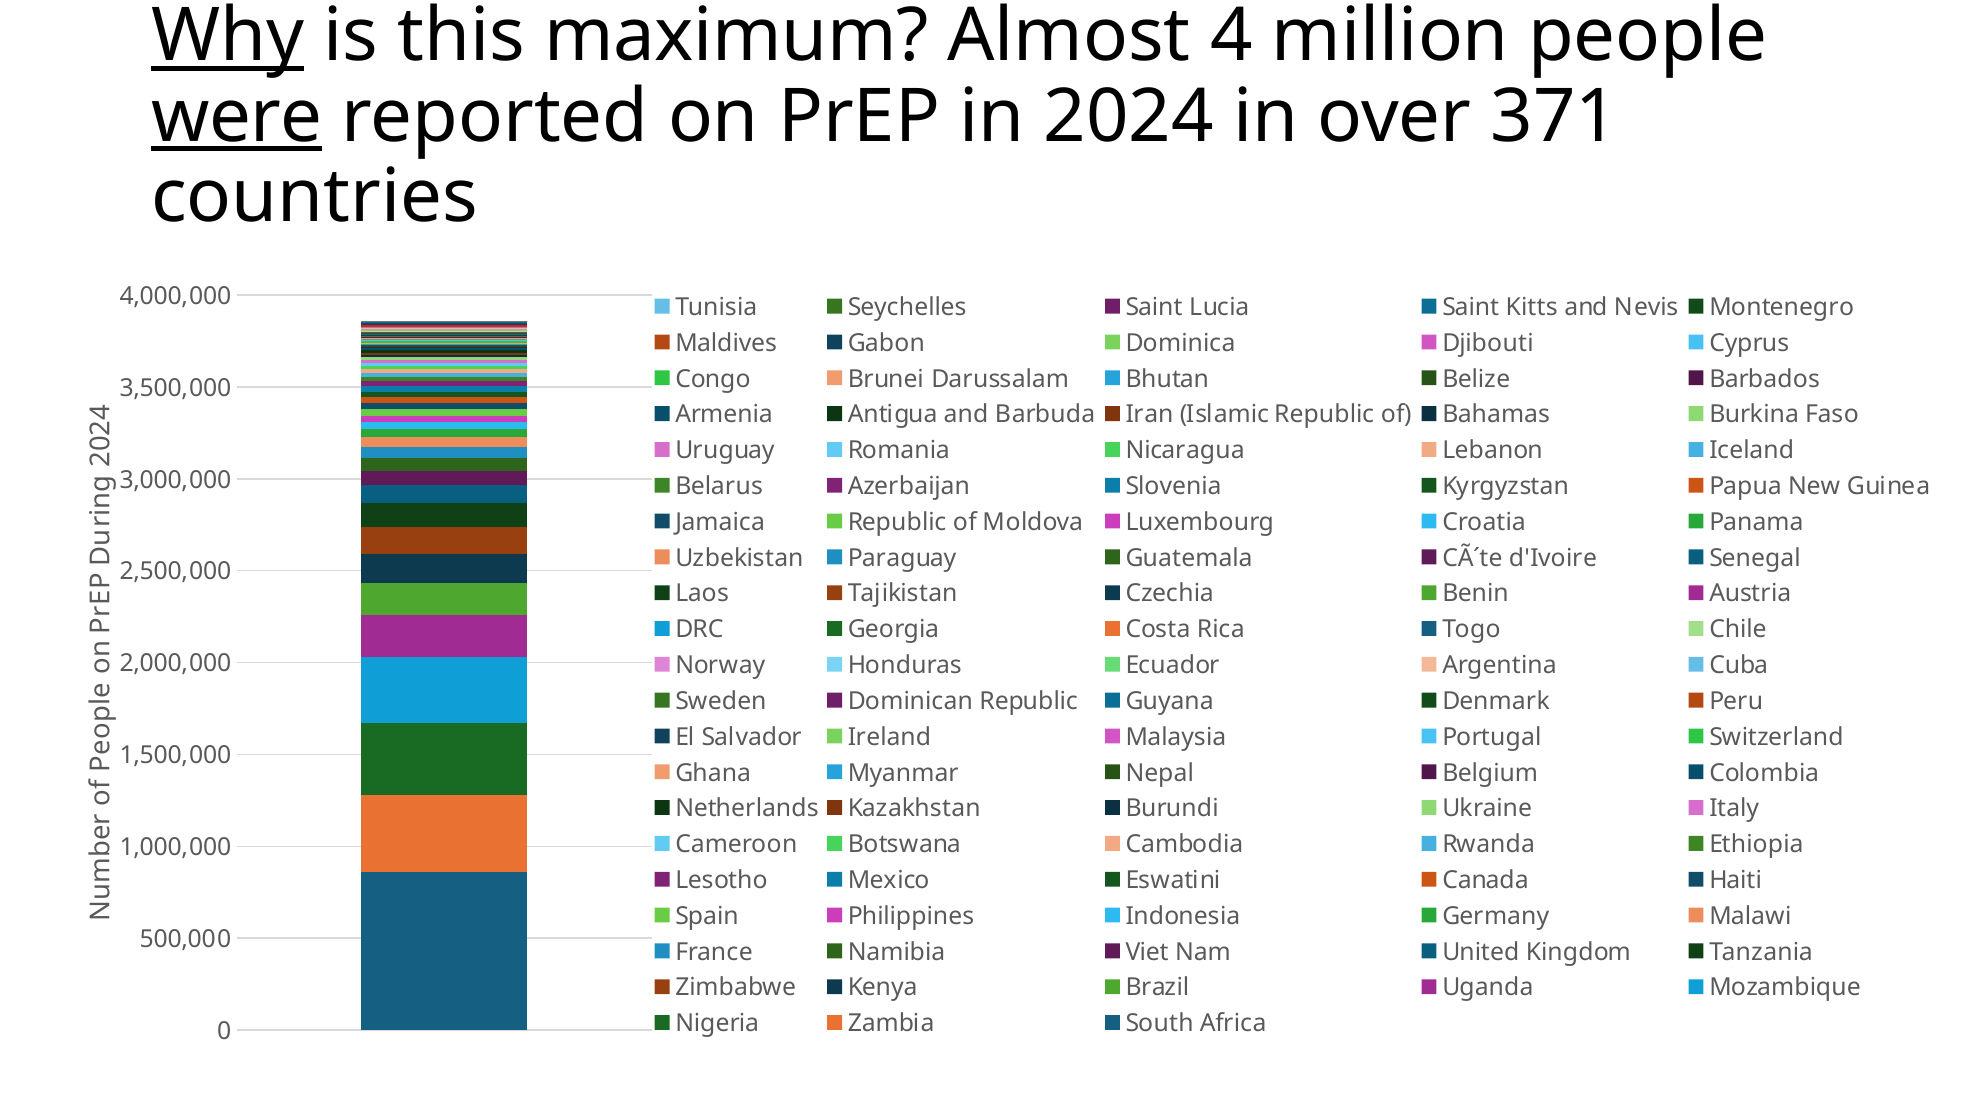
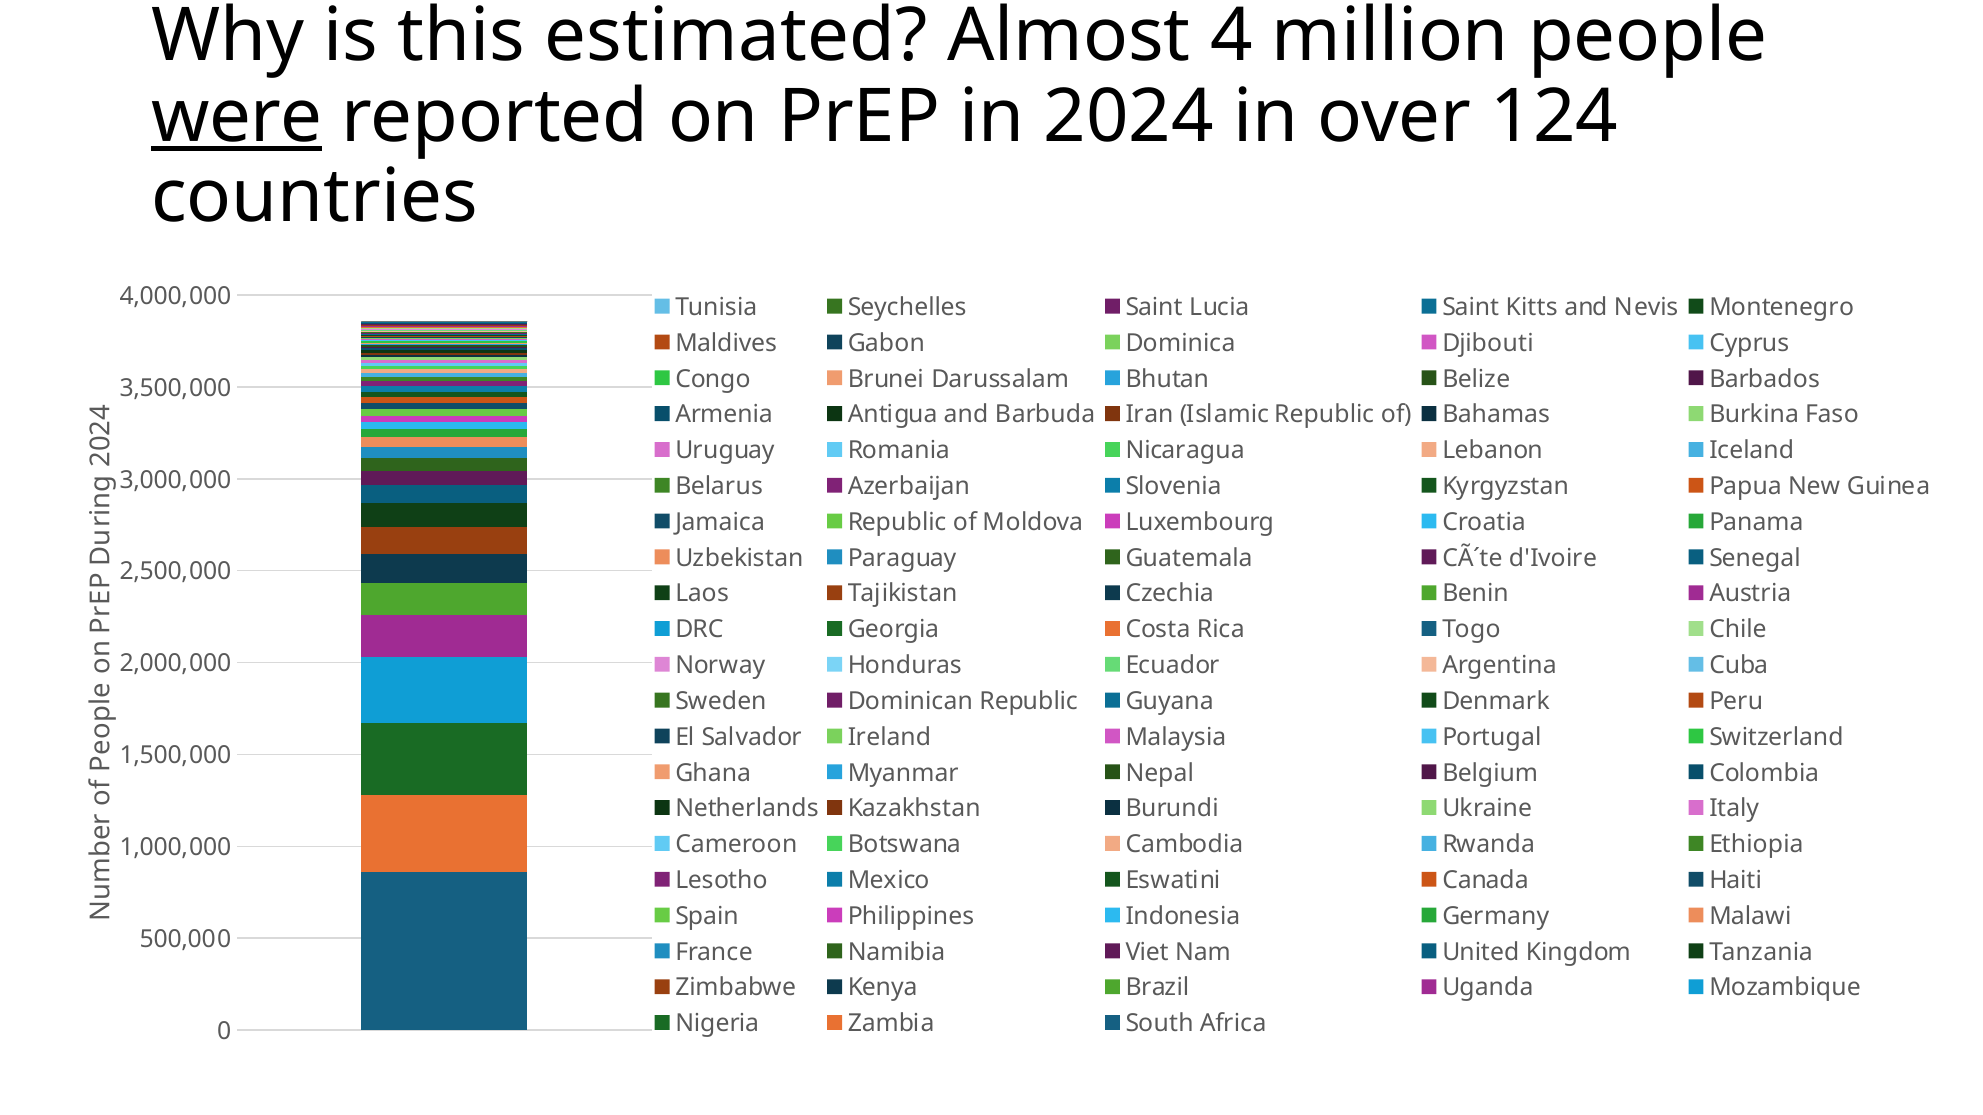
Why underline: present -> none
maximum: maximum -> estimated
371: 371 -> 124
